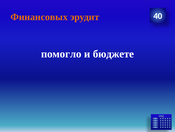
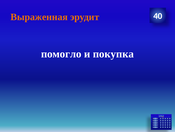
Финансовых: Финансовых -> Выраженная
бюджете: бюджете -> покупка
